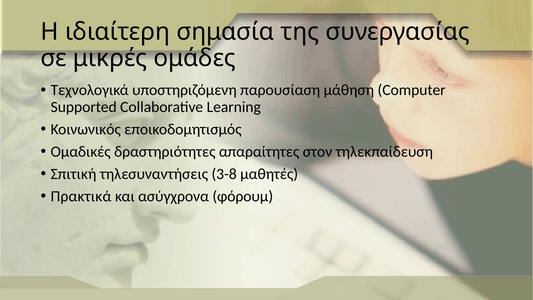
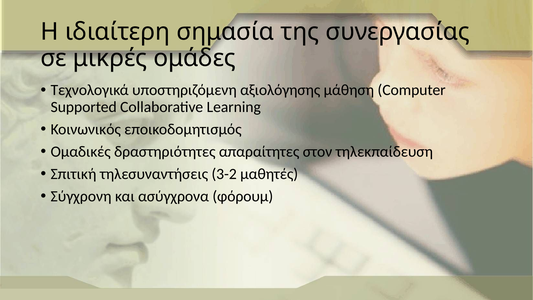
παρουσίαση: παρουσίαση -> αξιολόγησης
3-8: 3-8 -> 3-2
Πρακτικά: Πρακτικά -> Σύγχρονη
